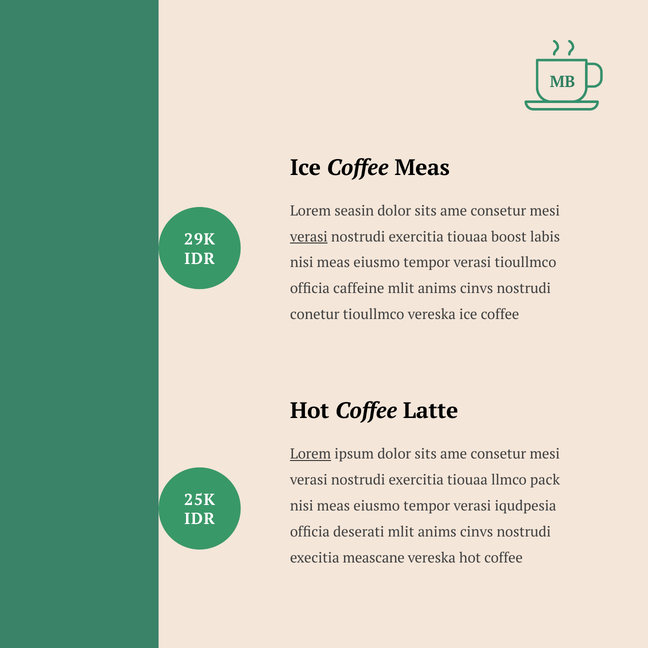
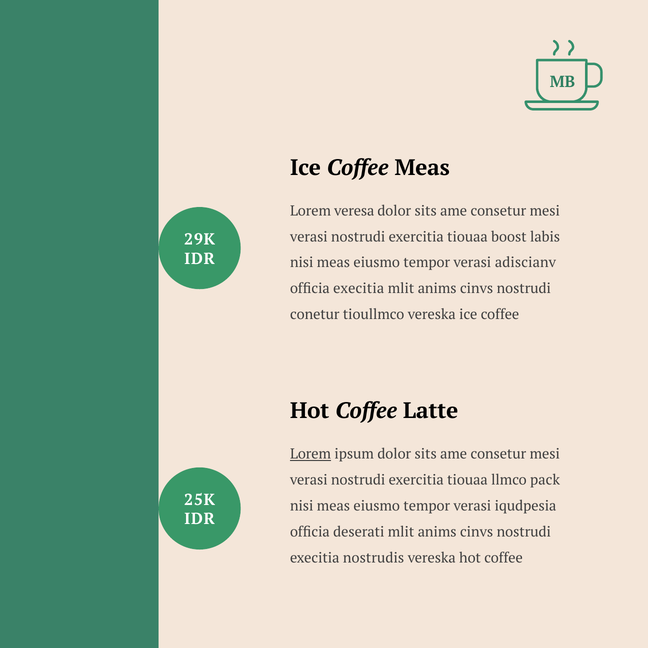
seasin: seasin -> veresa
verasi at (309, 237) underline: present -> none
verasi tioullmco: tioullmco -> adiscianv
officia caffeine: caffeine -> execitia
meascane: meascane -> nostrudis
